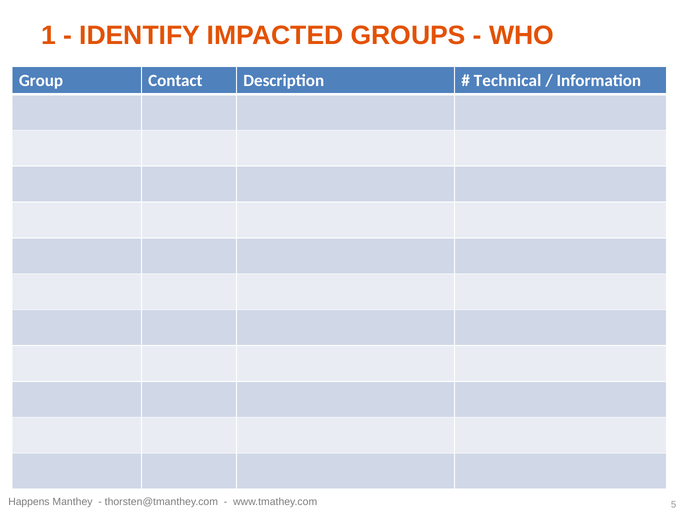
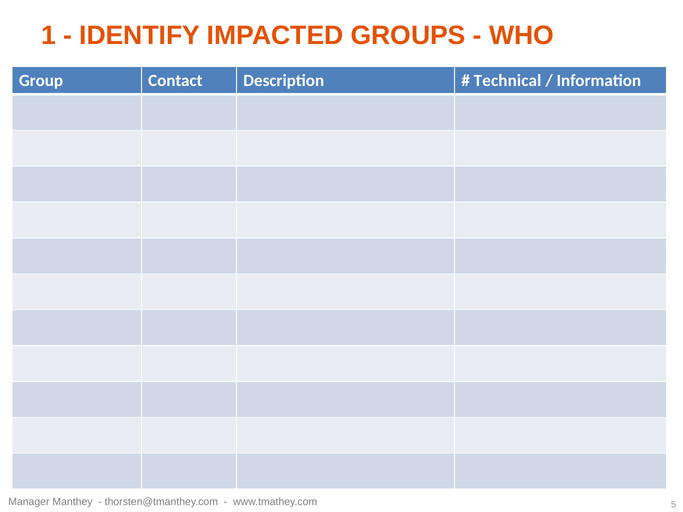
Happens: Happens -> Manager
